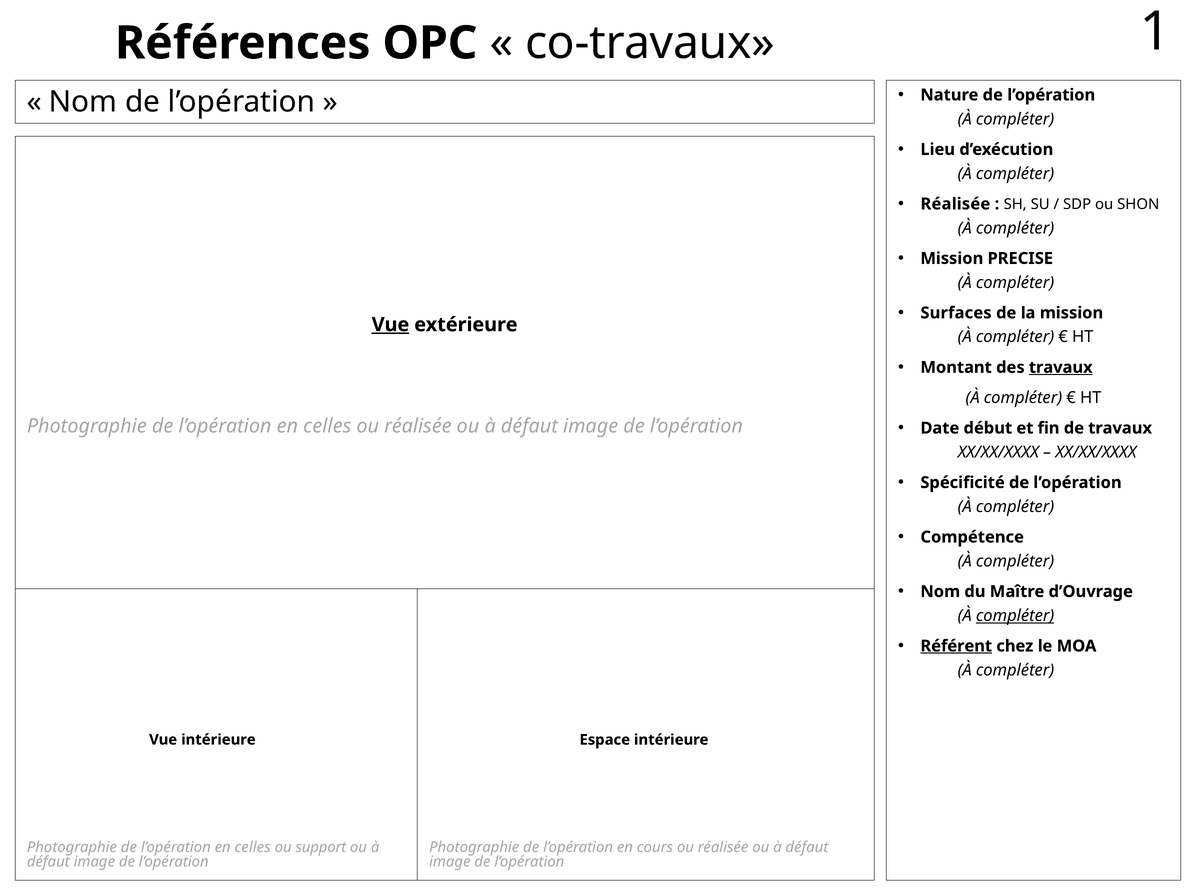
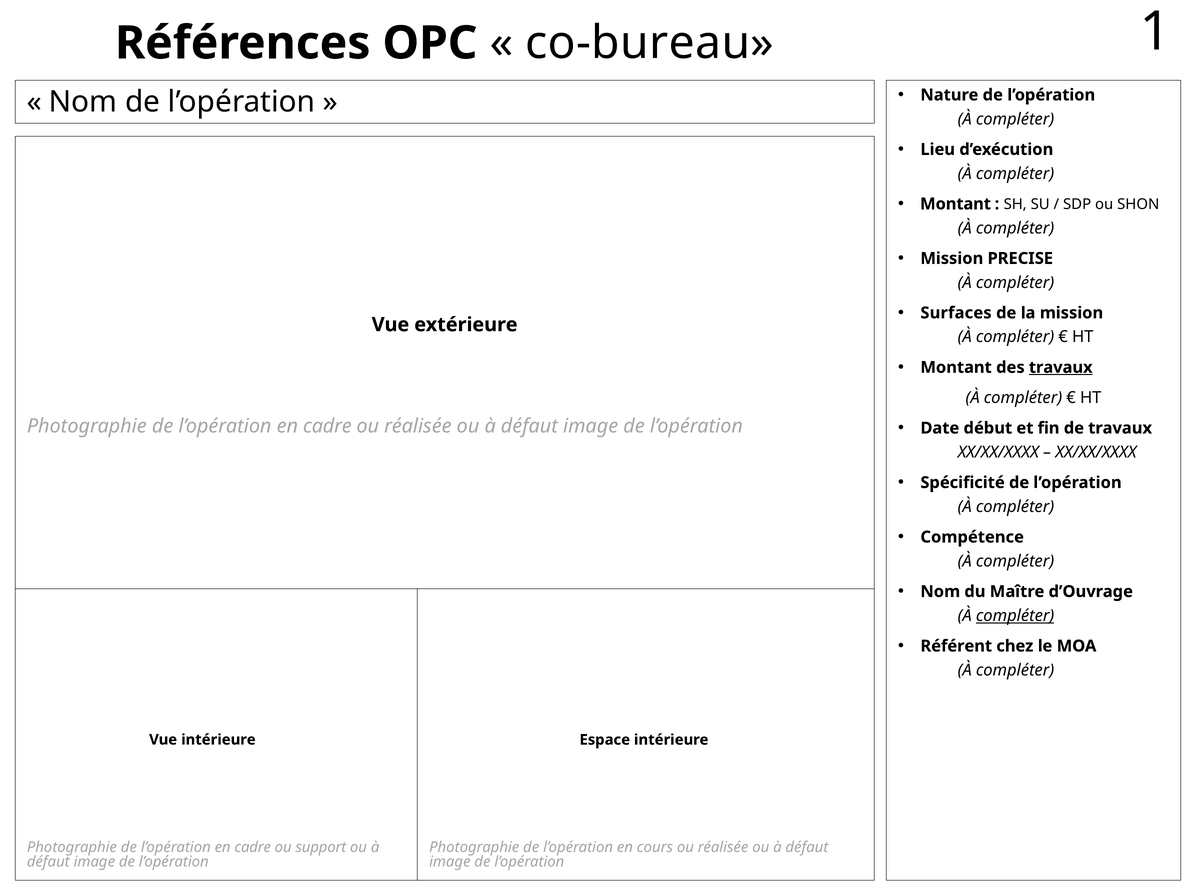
co-travaux: co-travaux -> co-bureau
Réalisée at (955, 204): Réalisée -> Montant
Vue at (390, 325) underline: present -> none
celles at (327, 426): celles -> cadre
Référent underline: present -> none
celles at (253, 847): celles -> cadre
